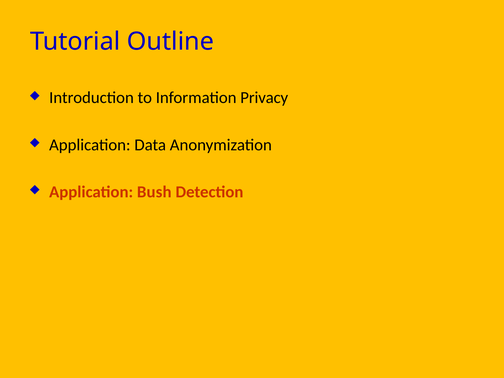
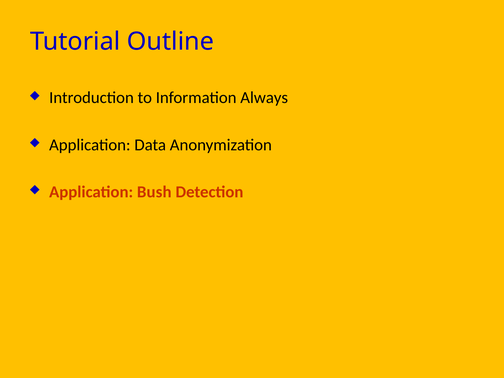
Privacy: Privacy -> Always
